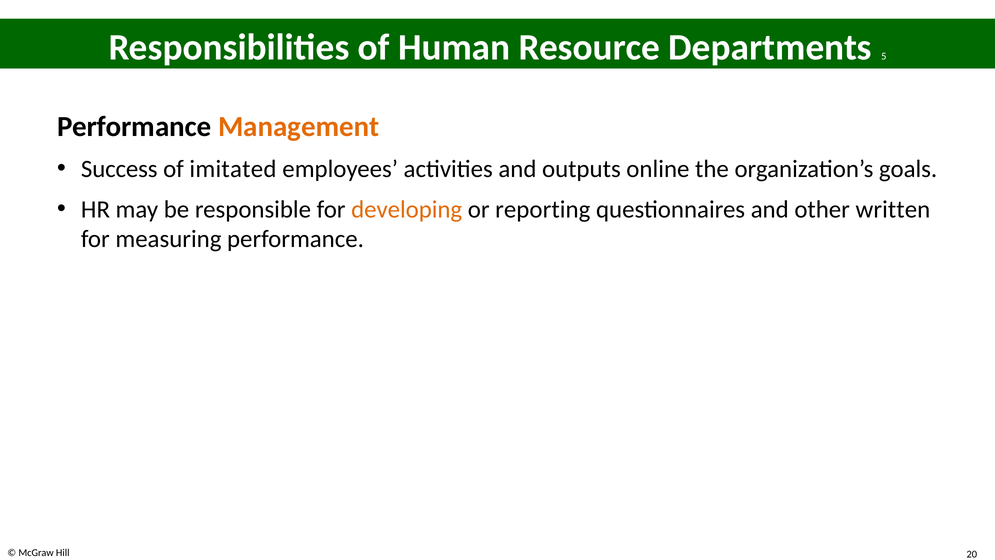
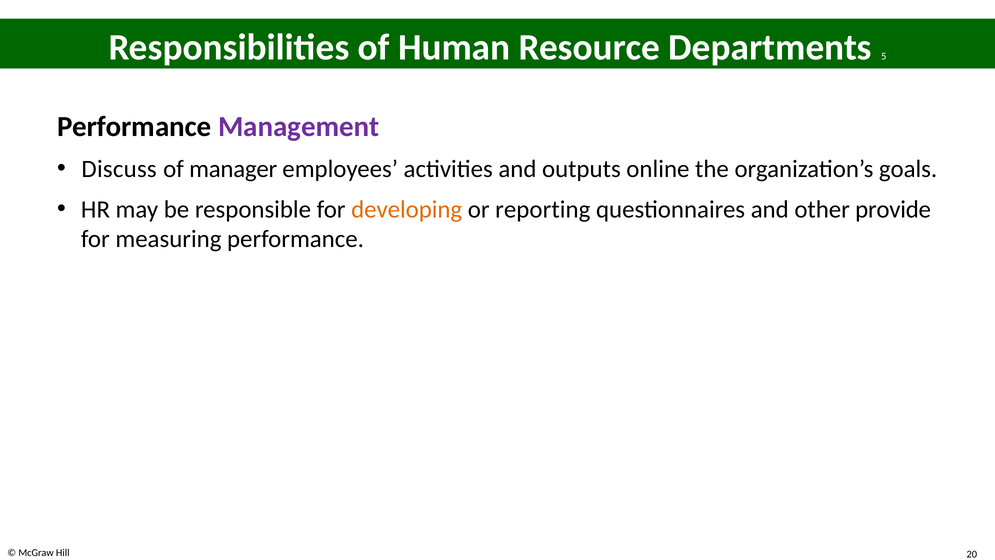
Management colour: orange -> purple
Success: Success -> Discuss
imitated: imitated -> manager
written: written -> provide
